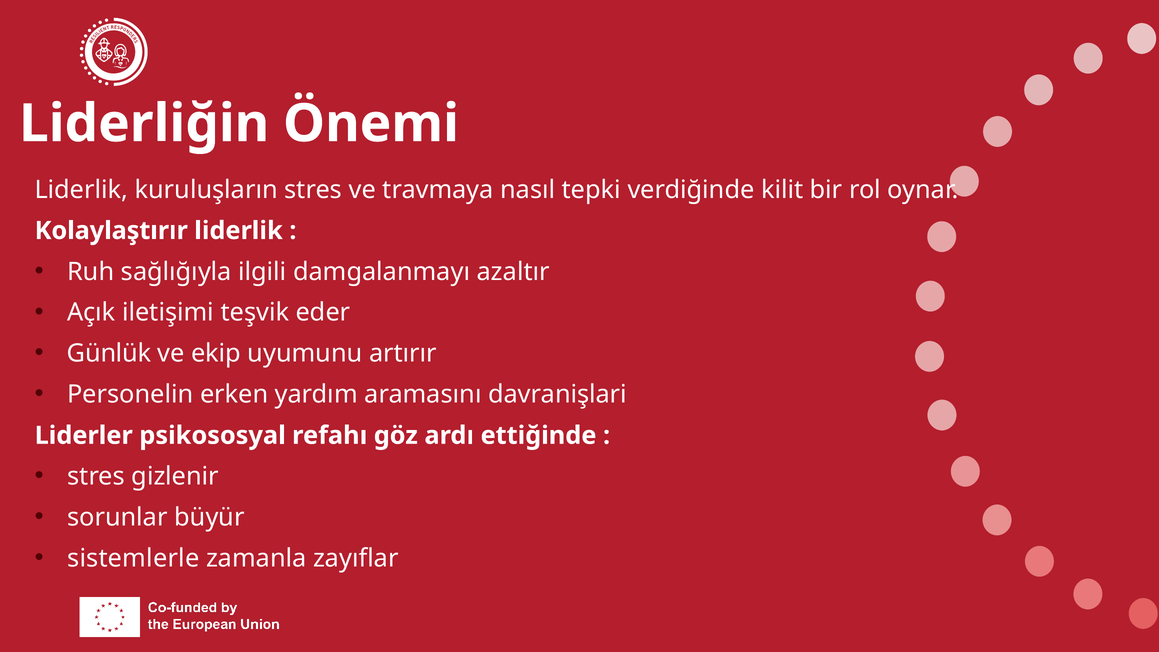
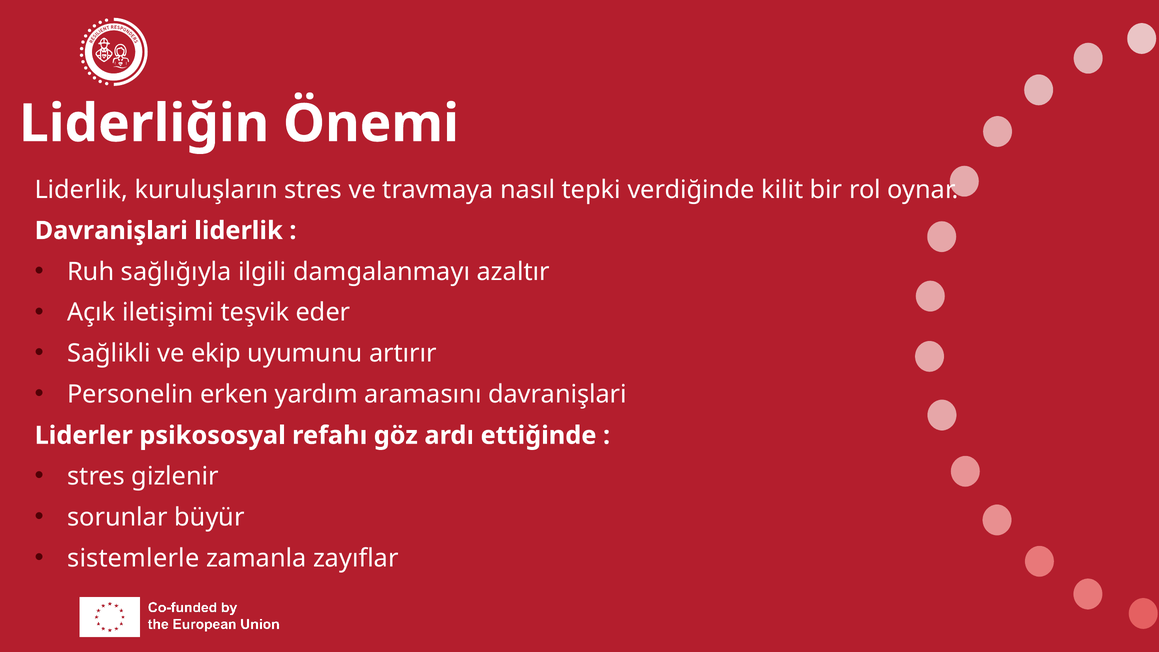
Kolaylaştırır at (111, 231): Kolaylaştırır -> Davranişlari
Günlük: Günlük -> Sağlikli
